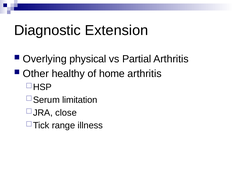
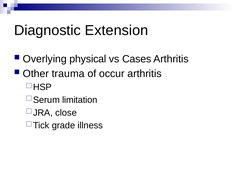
Partial: Partial -> Cases
healthy: healthy -> trauma
home: home -> occur
range: range -> grade
